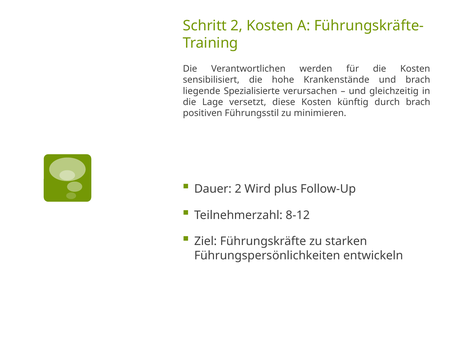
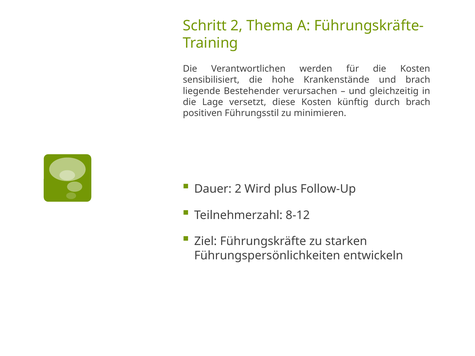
2 Kosten: Kosten -> Thema
Spezialisierte: Spezialisierte -> Bestehender
